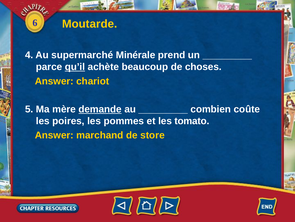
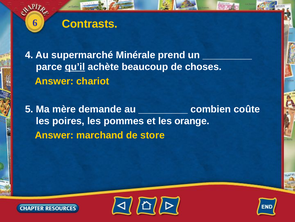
Moutarde: Moutarde -> Contrasts
demande underline: present -> none
tomato: tomato -> orange
